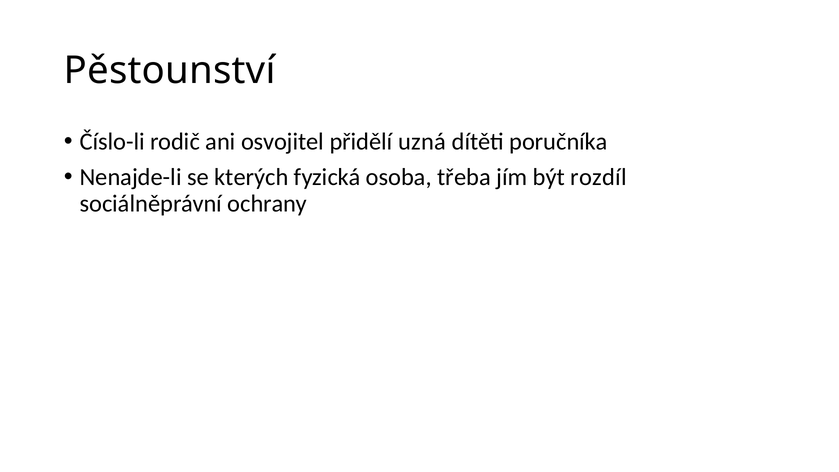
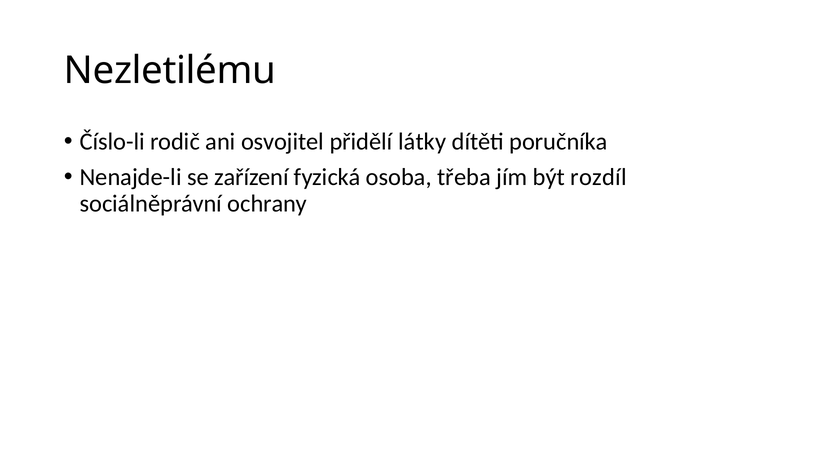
Pěstounství: Pěstounství -> Nezletilému
uzná: uzná -> látky
kterých: kterých -> zařízení
